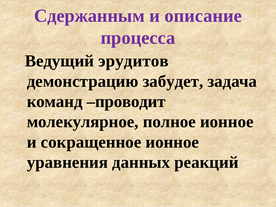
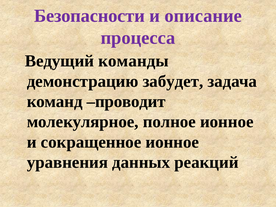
Сдержанным: Сдержанным -> Безопасности
эрудитов: эрудитов -> команды
